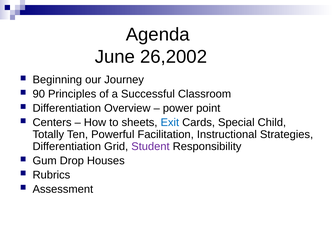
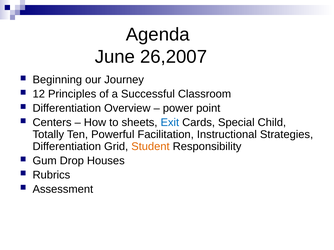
26,2002: 26,2002 -> 26,2007
90: 90 -> 12
Student colour: purple -> orange
